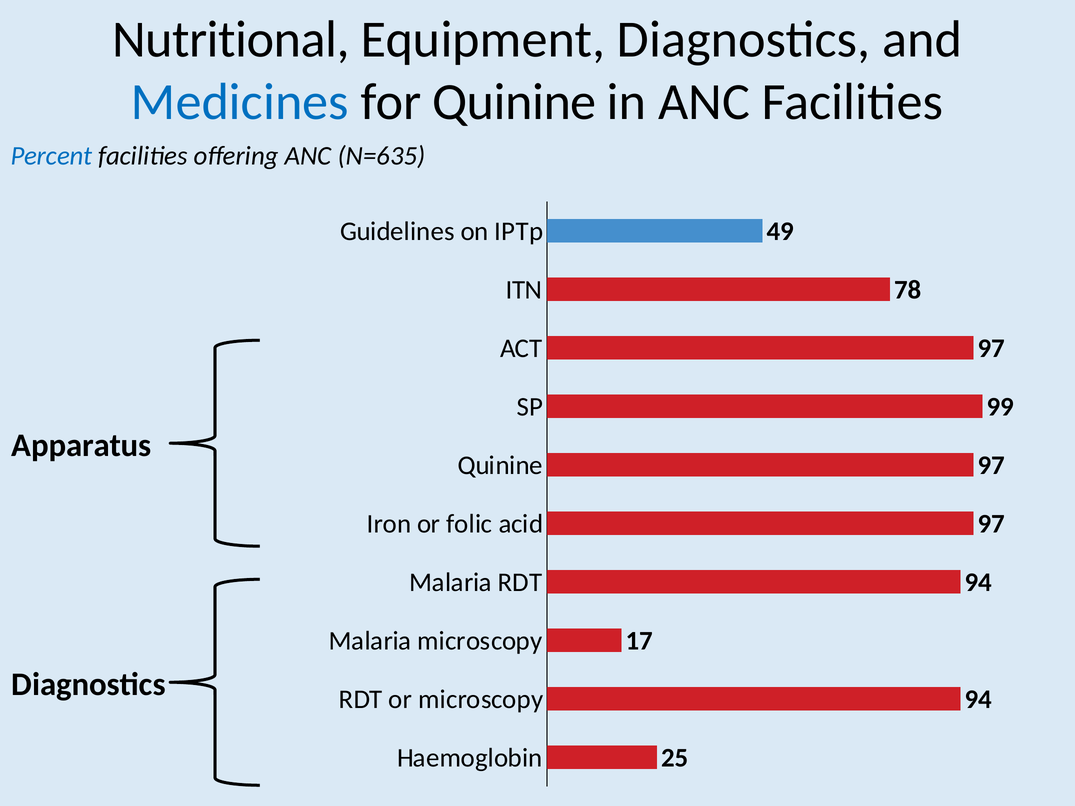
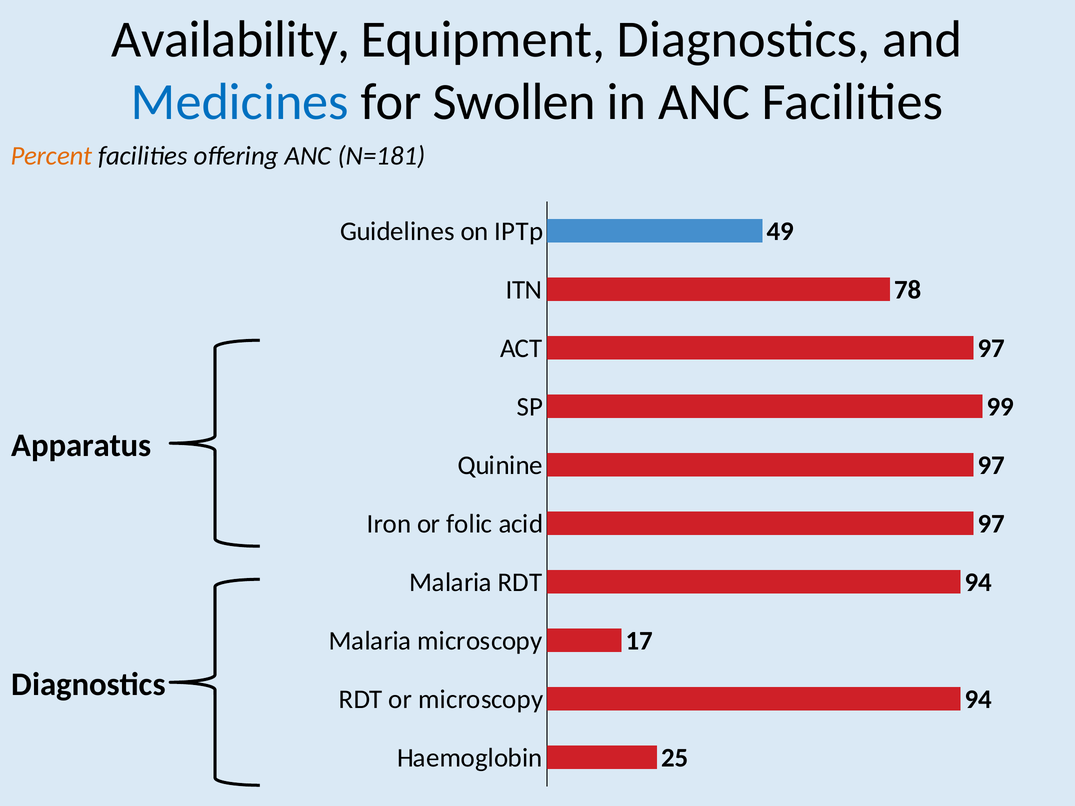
Nutritional: Nutritional -> Availability
for Quinine: Quinine -> Swollen
Percent colour: blue -> orange
N=635: N=635 -> N=181
